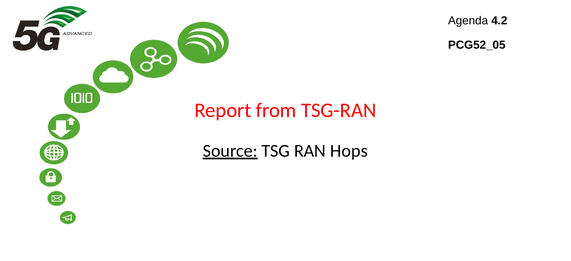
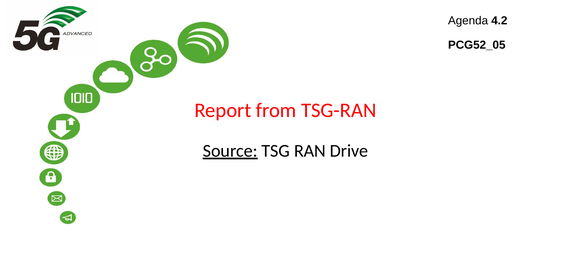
Hops: Hops -> Drive
